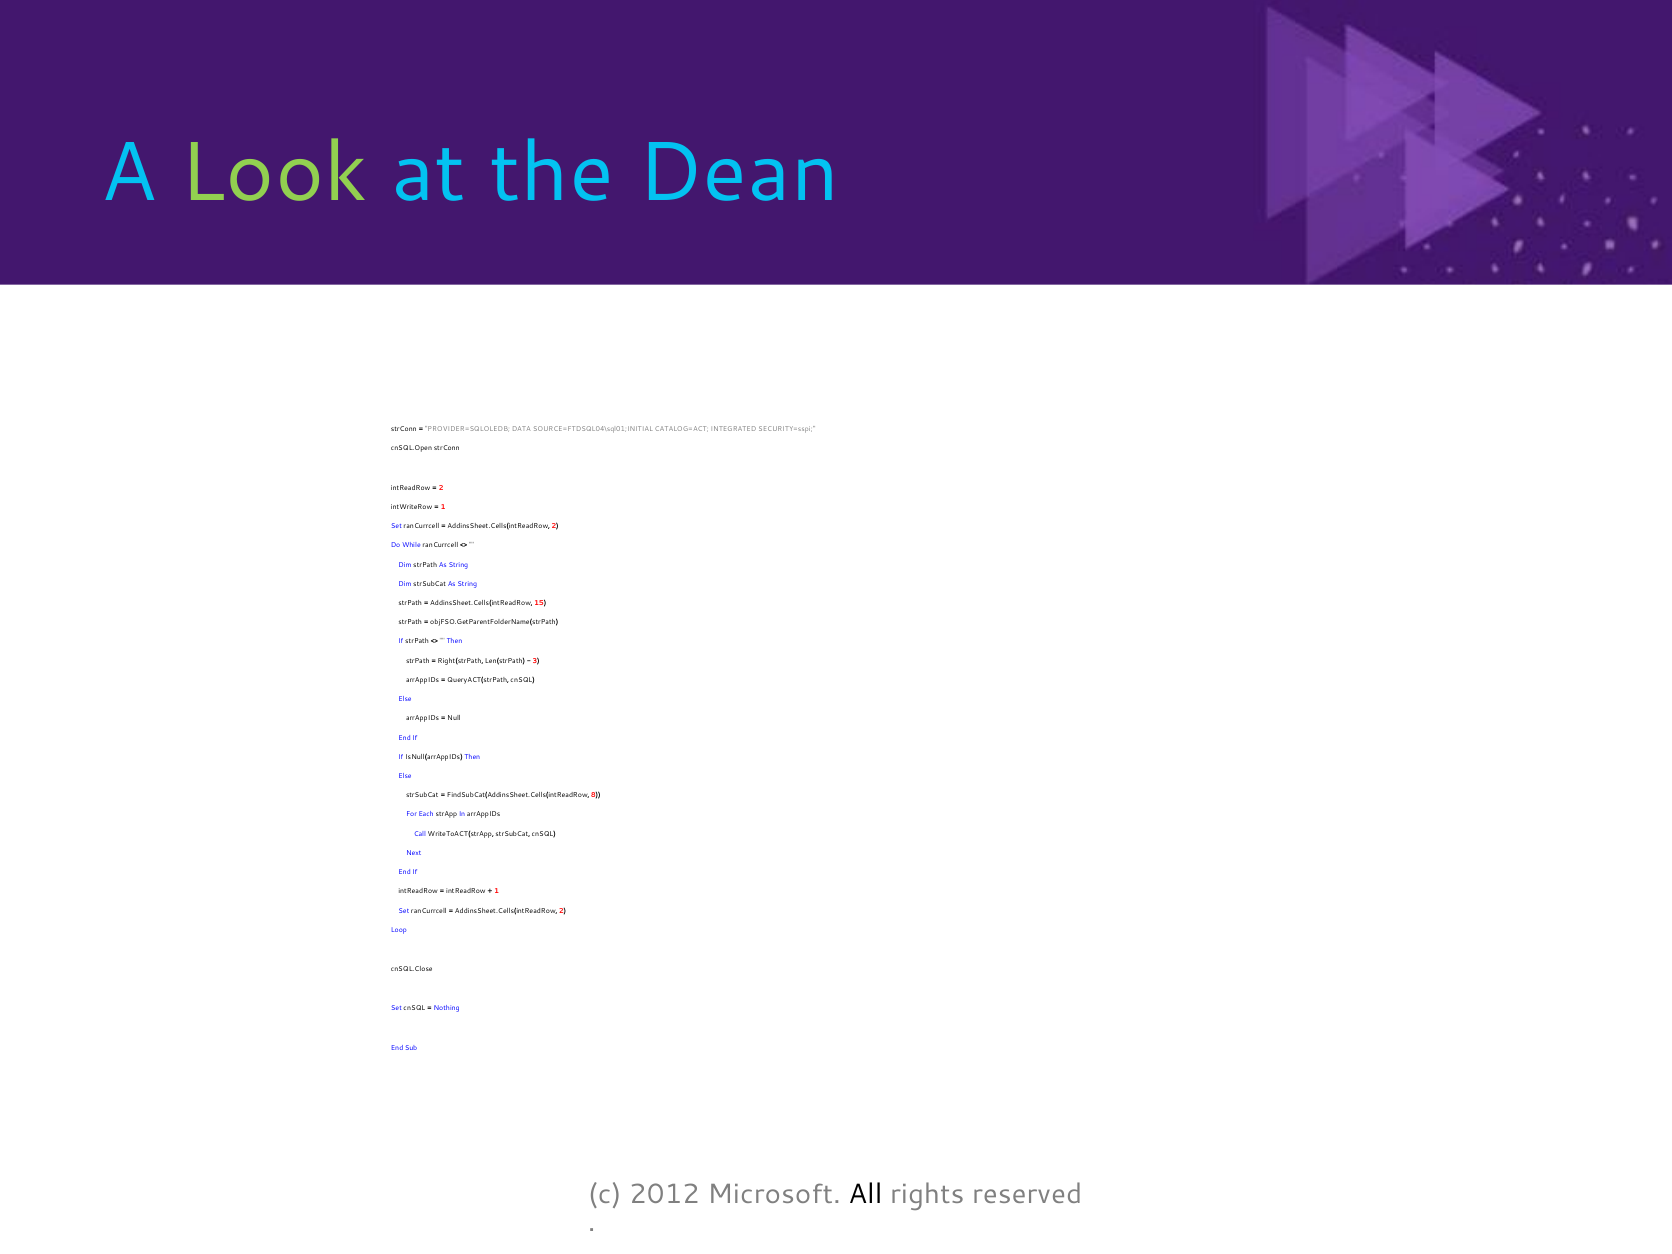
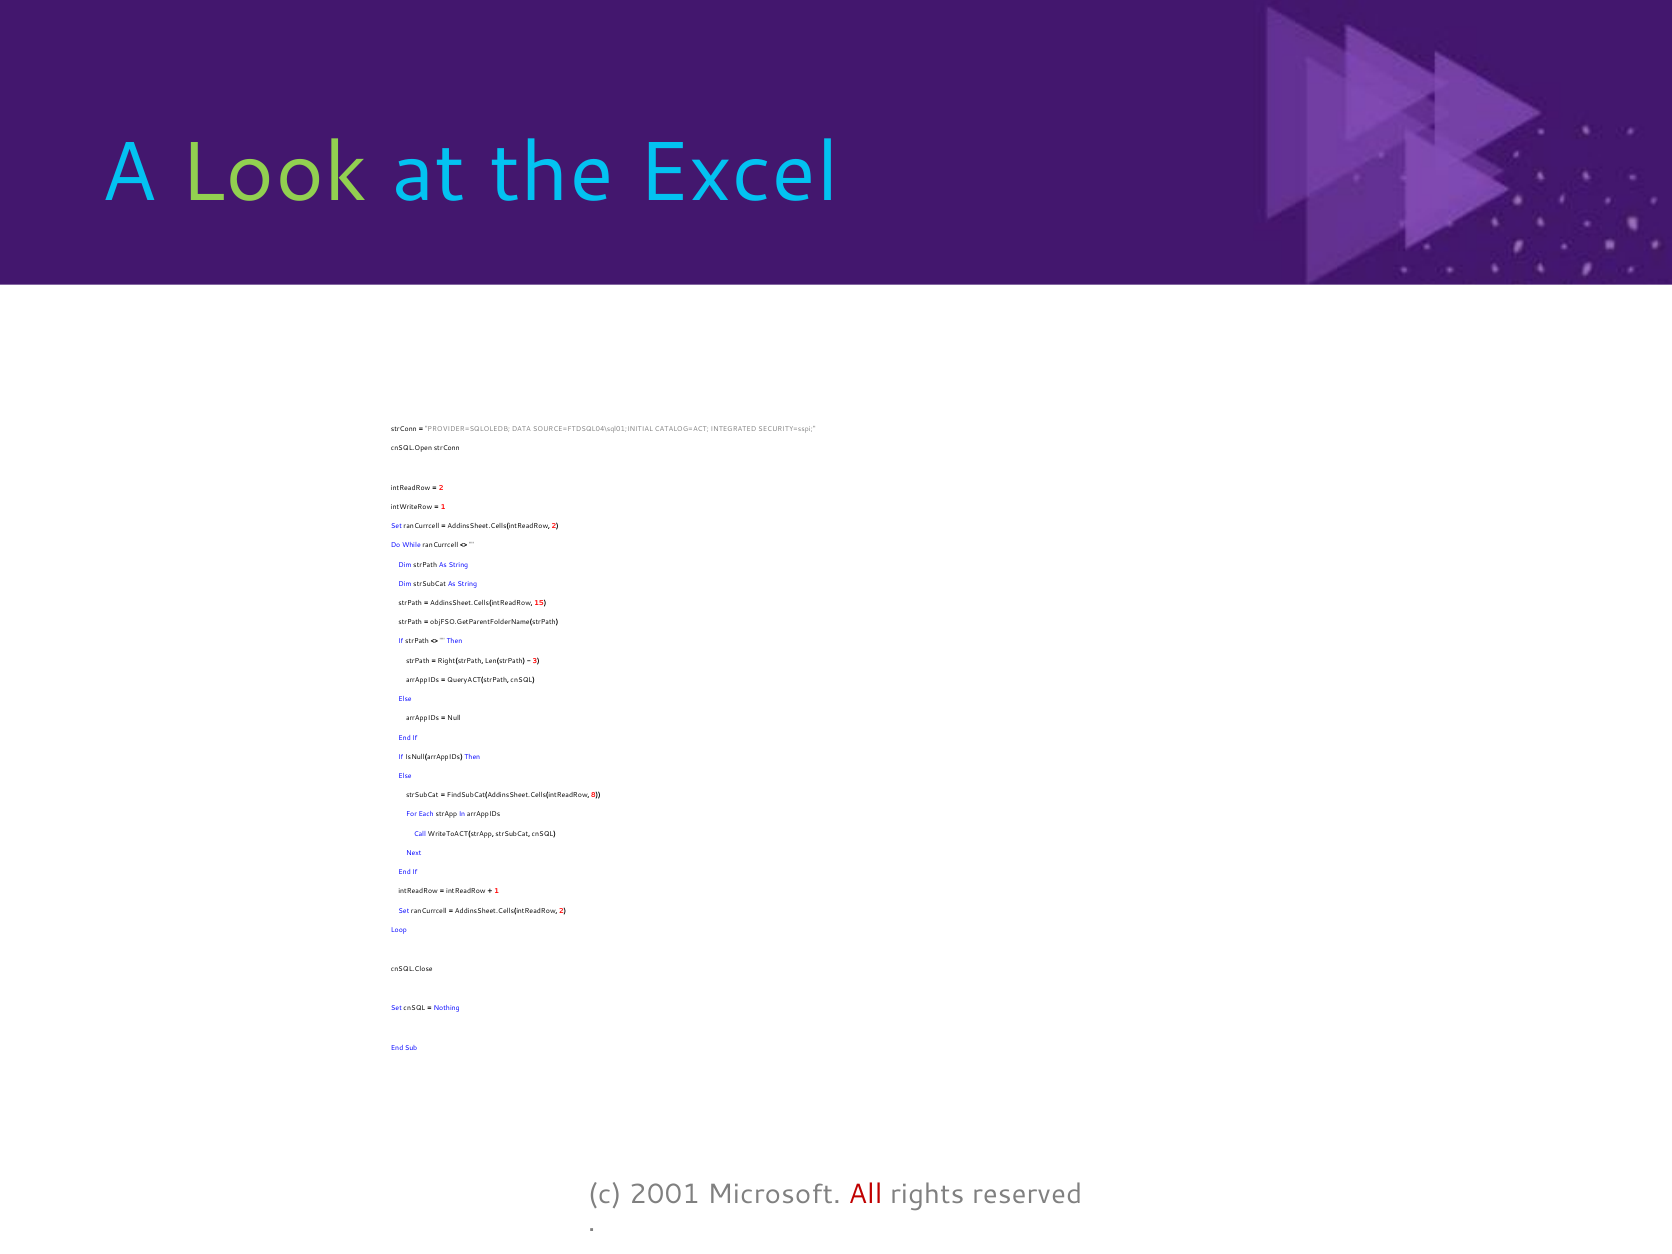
Dean: Dean -> Excel
2012: 2012 -> 2001
All colour: black -> red
